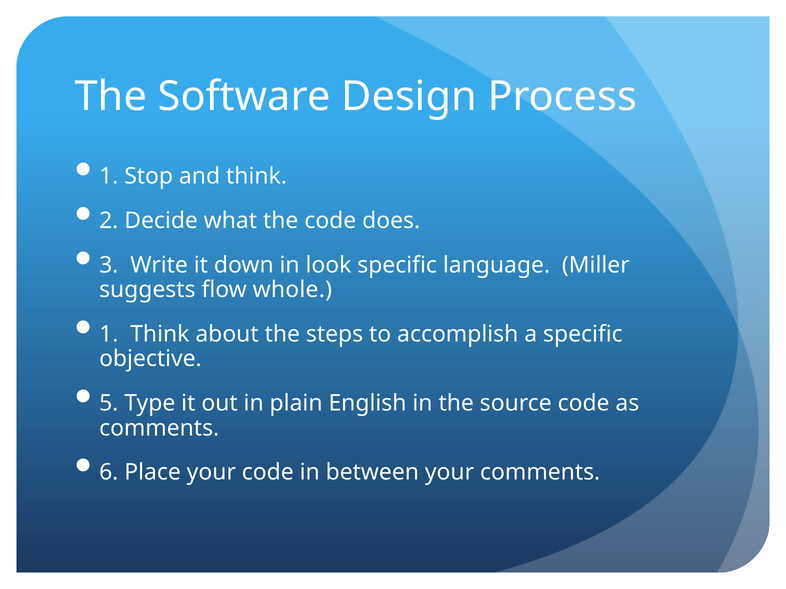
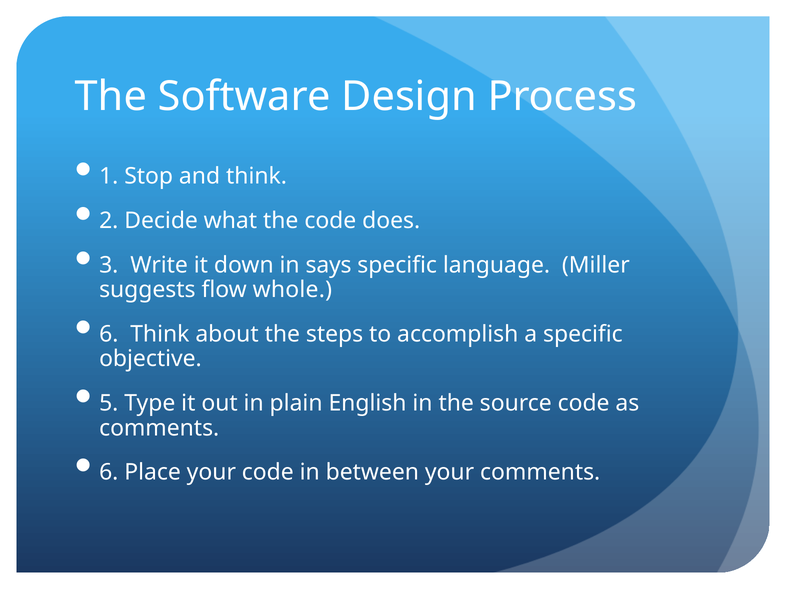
look: look -> says
1 at (109, 334): 1 -> 6
